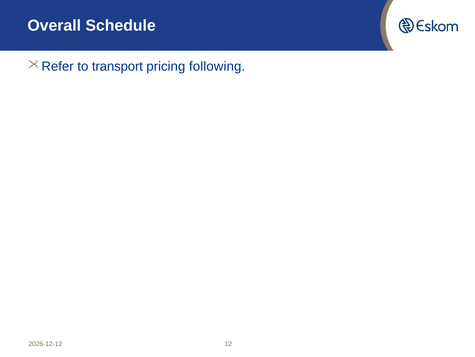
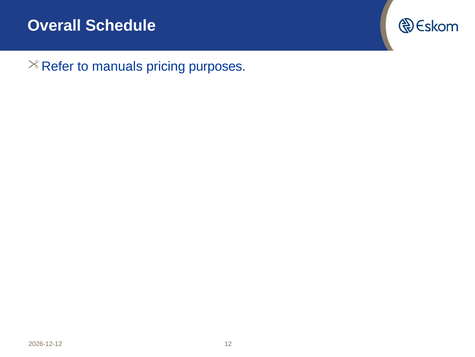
transport: transport -> manuals
following: following -> purposes
